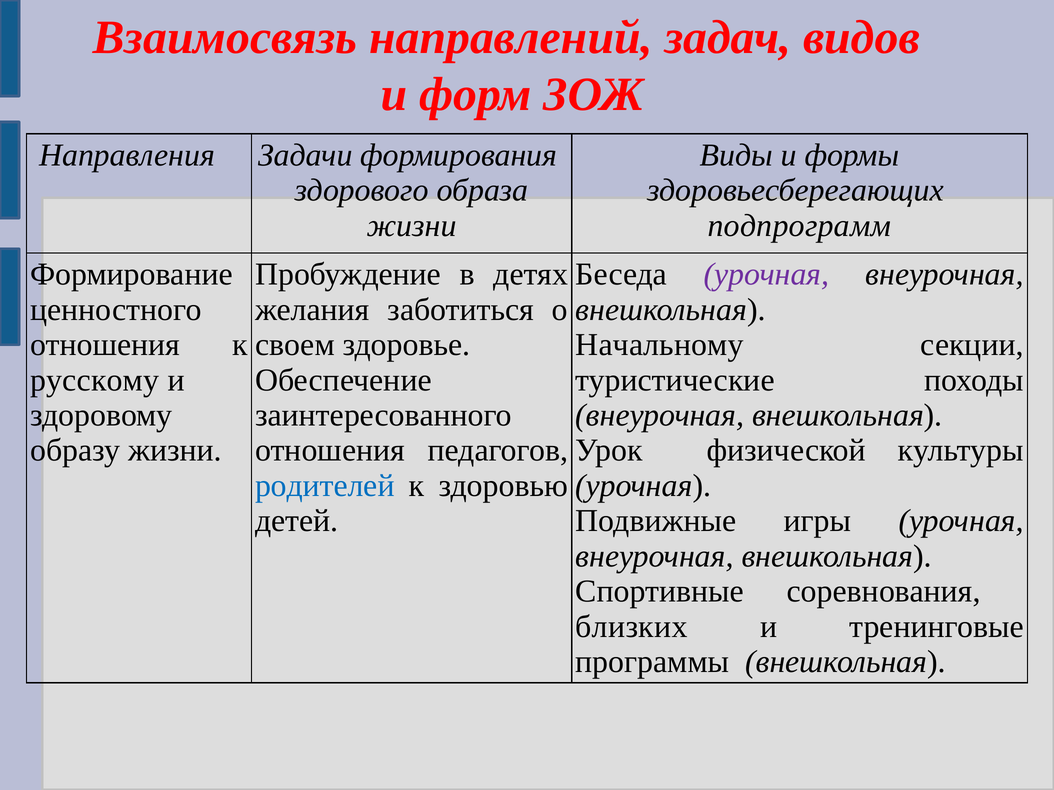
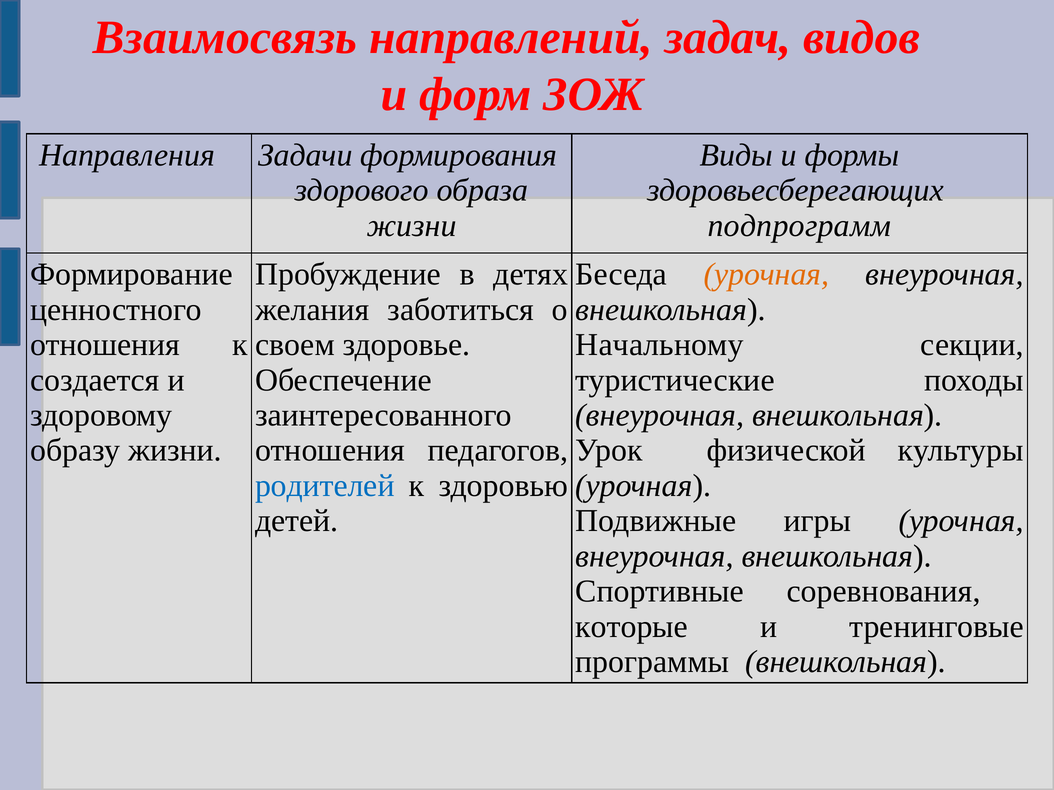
урочная at (766, 275) colour: purple -> orange
русскому: русскому -> создается
близких: близких -> которые
